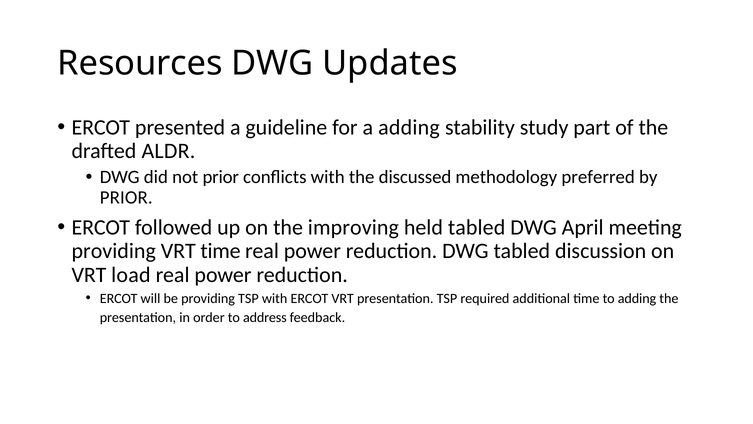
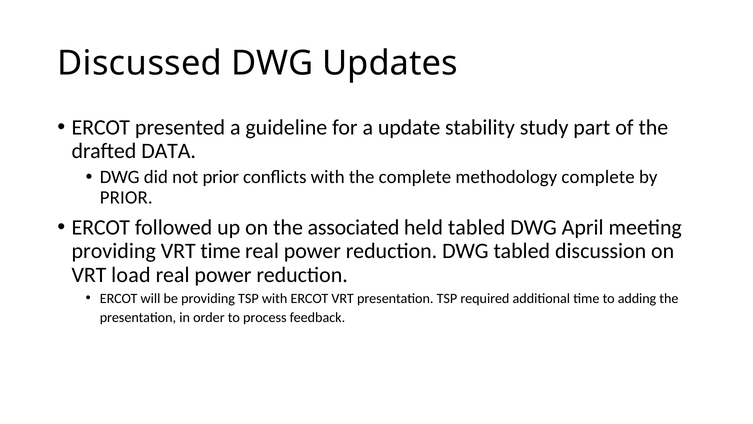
Resources: Resources -> Discussed
a adding: adding -> update
ALDR: ALDR -> DATA
the discussed: discussed -> complete
methodology preferred: preferred -> complete
improving: improving -> associated
address: address -> process
